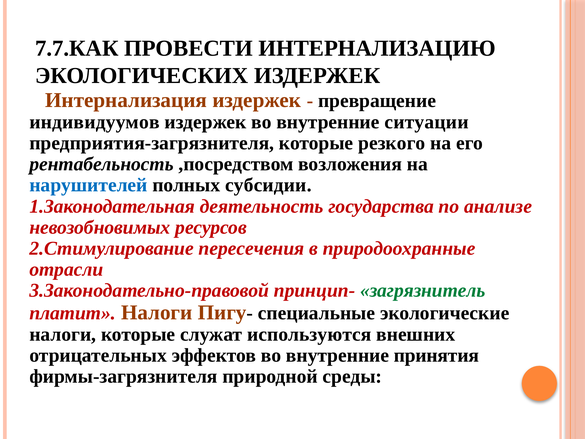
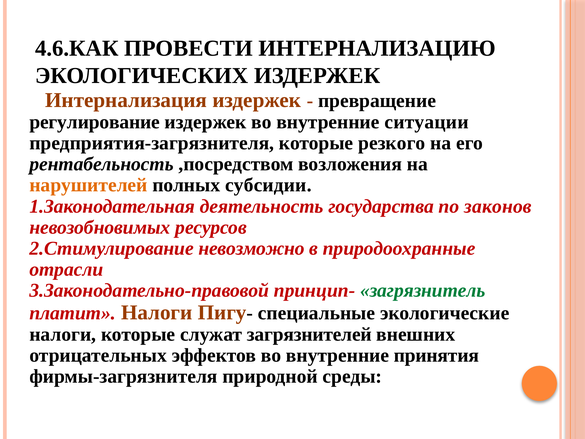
7.7.КАК: 7.7.КАК -> 4.6.КАК
индивидуумов: индивидуумов -> регулирование
нарушителей colour: blue -> orange
анализе: анализе -> законов
пересечения: пересечения -> невозможно
используются: используются -> загрязнителей
